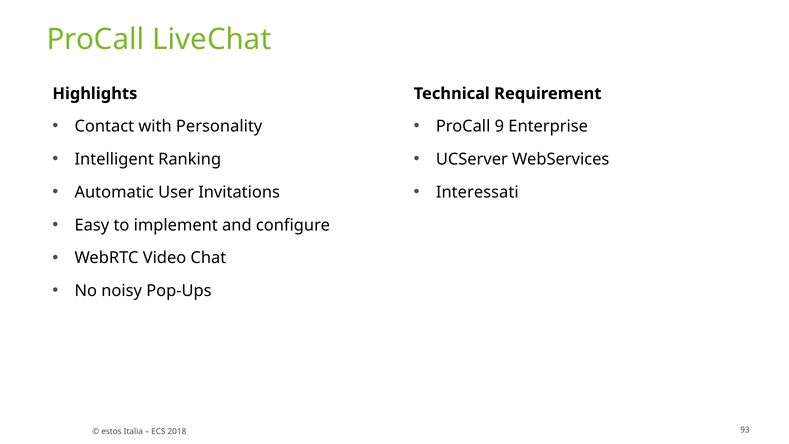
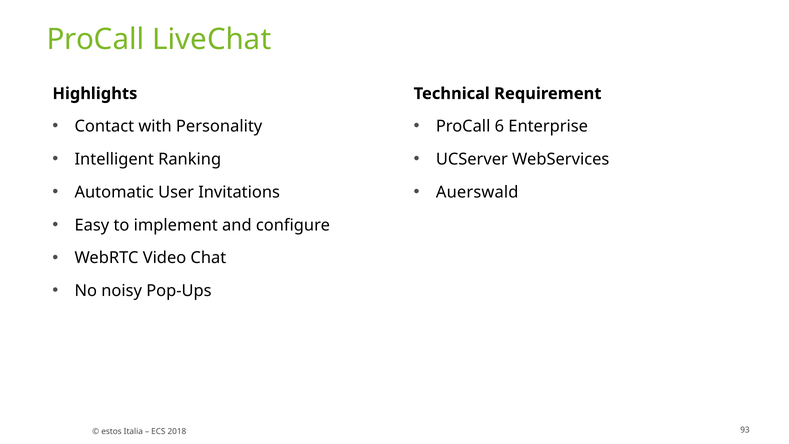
9: 9 -> 6
Interessati: Interessati -> Auerswald
